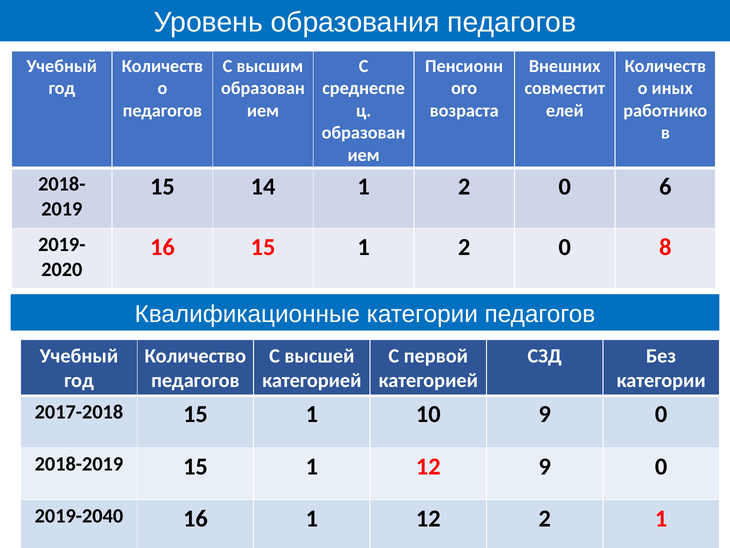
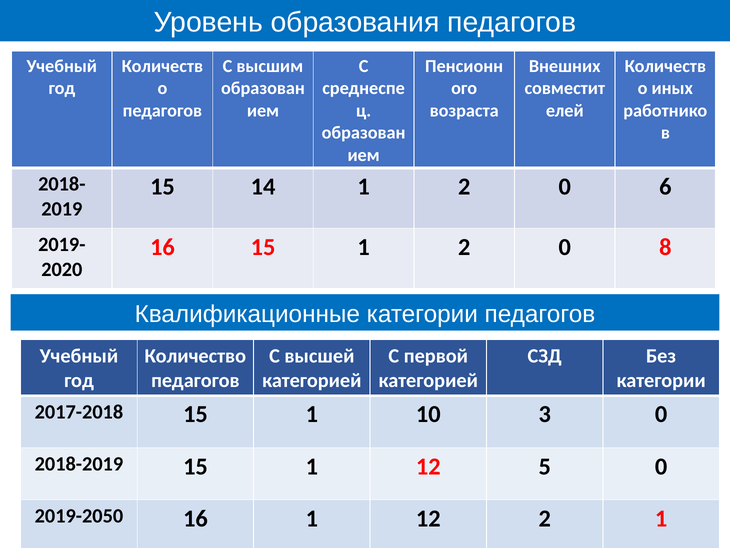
10 9: 9 -> 3
12 9: 9 -> 5
2019-2040: 2019-2040 -> 2019-2050
